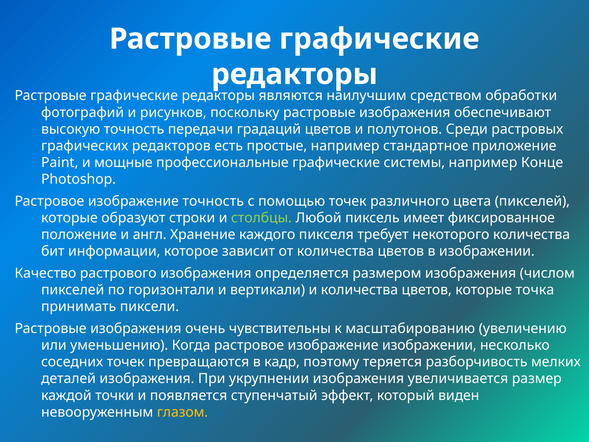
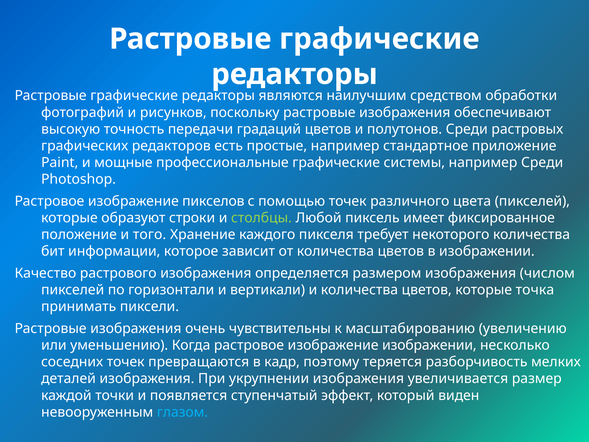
например Конце: Конце -> Среди
изображение точность: точность -> пикселов
англ: англ -> того
глазом colour: yellow -> light blue
